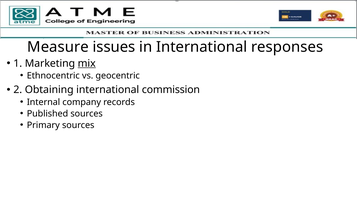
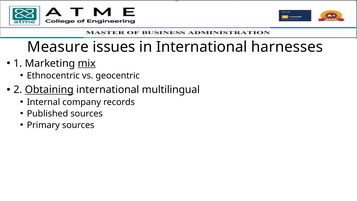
responses: responses -> harnesses
Obtaining underline: none -> present
commission: commission -> multilingual
